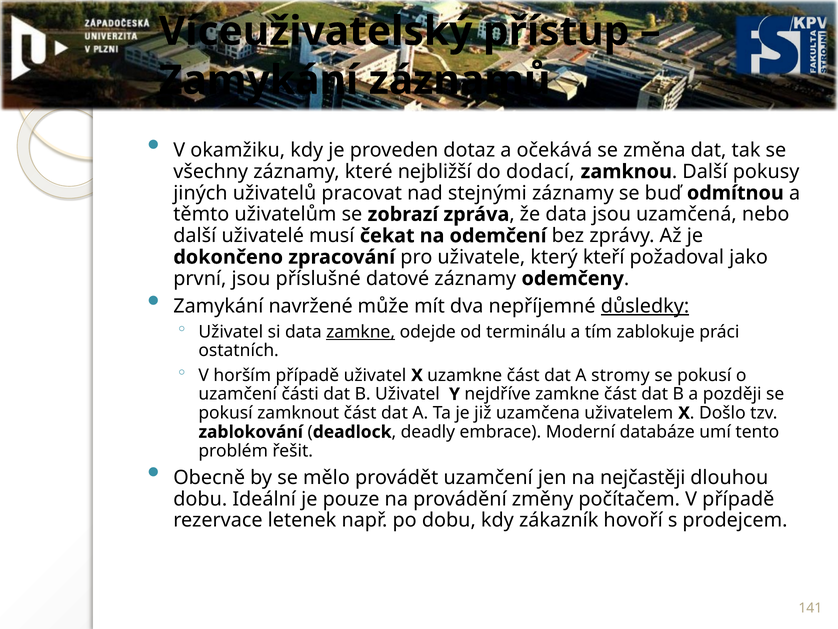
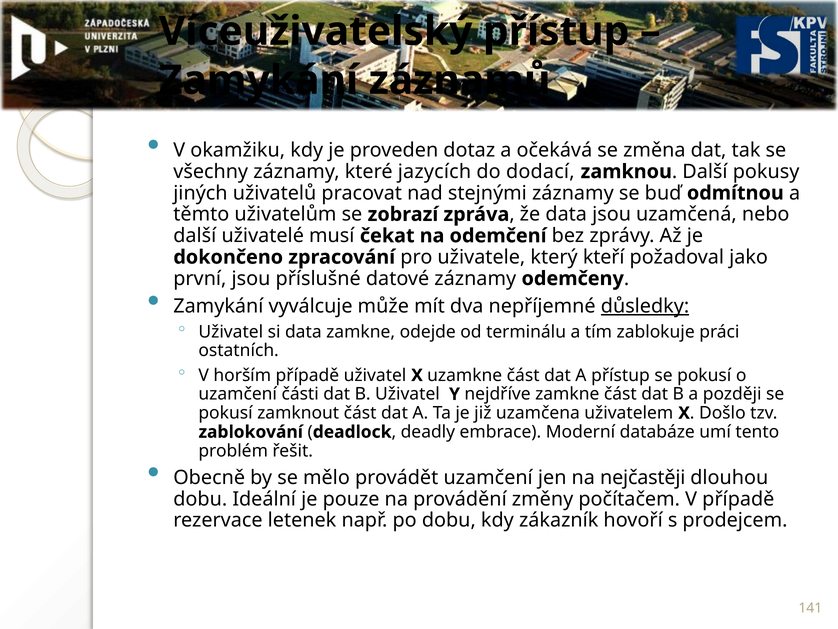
nejbližší: nejbližší -> jazycích
navržené: navržené -> vyválcuje
zamkne at (361, 332) underline: present -> none
A stromy: stromy -> přístup
